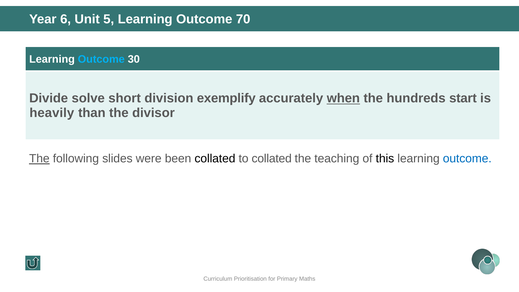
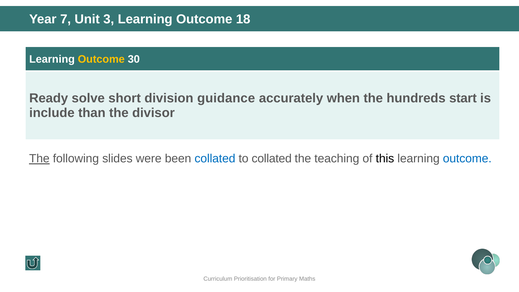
6: 6 -> 7
5: 5 -> 3
70: 70 -> 18
Outcome at (101, 59) colour: light blue -> yellow
Divide: Divide -> Ready
exemplify: exemplify -> guidance
when underline: present -> none
heavily: heavily -> include
collated at (215, 159) colour: black -> blue
